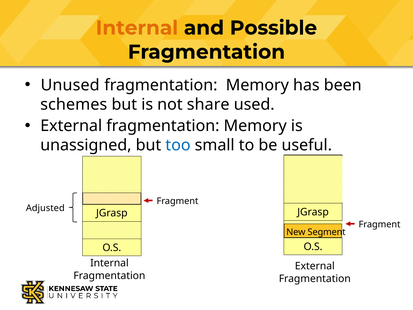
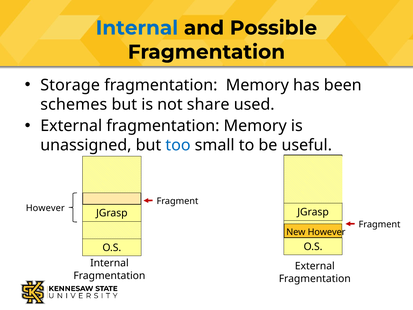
Internal at (137, 28) colour: orange -> blue
Unused: Unused -> Storage
Adjusted at (45, 208): Adjusted -> However
New Segment: Segment -> However
